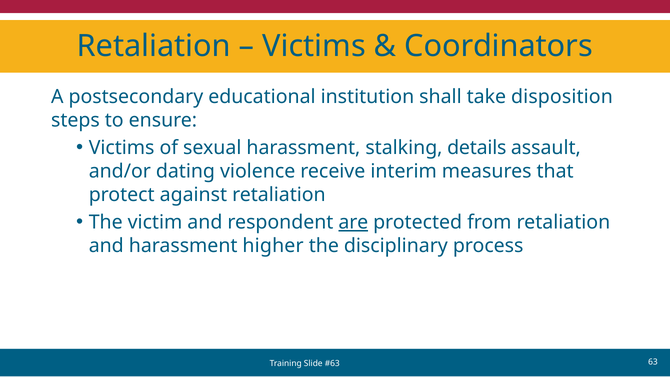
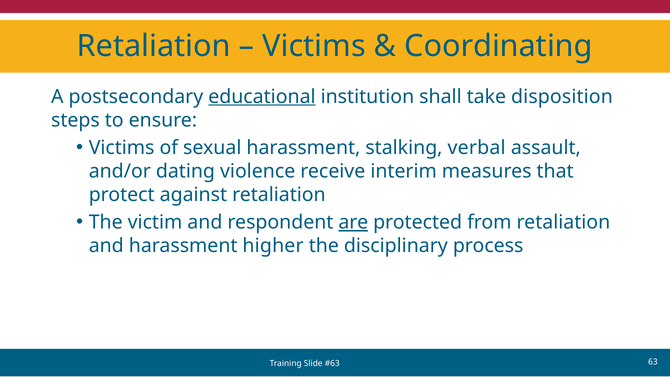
Coordinators: Coordinators -> Coordinating
educational underline: none -> present
details: details -> verbal
